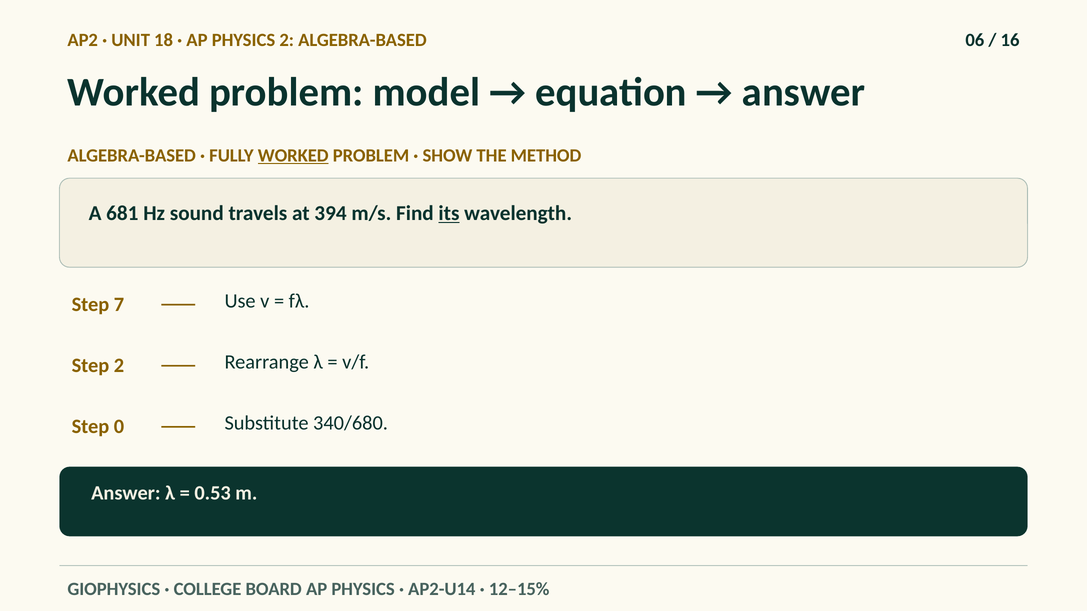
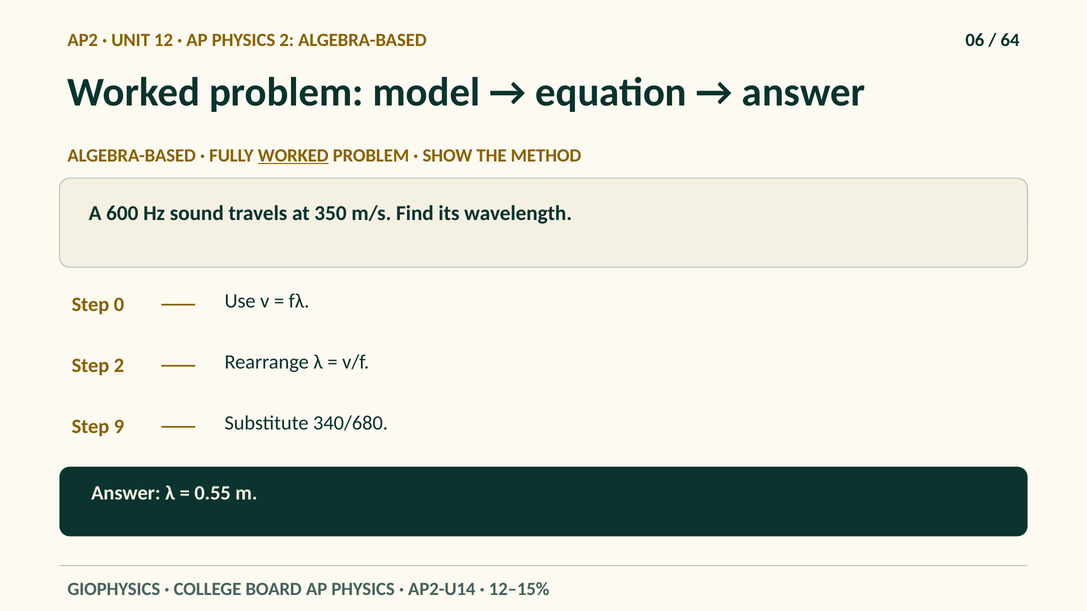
18: 18 -> 12
16: 16 -> 64
681: 681 -> 600
394: 394 -> 350
its underline: present -> none
7: 7 -> 0
0: 0 -> 9
0.53: 0.53 -> 0.55
